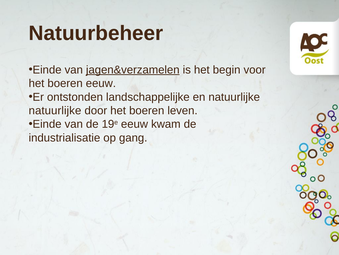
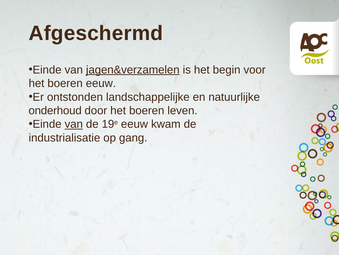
Natuurbeheer: Natuurbeheer -> Afgeschermd
natuurlijke at (55, 110): natuurlijke -> onderhoud
van at (74, 124) underline: none -> present
